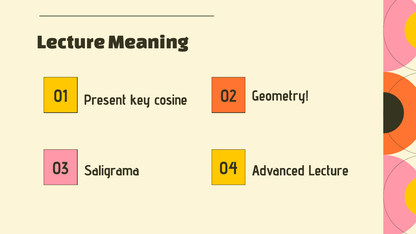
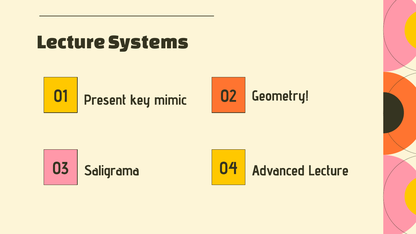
Meaning: Meaning -> Systems
cosine: cosine -> mimic
